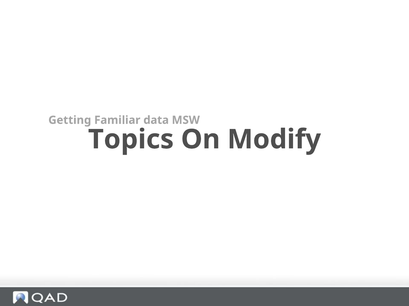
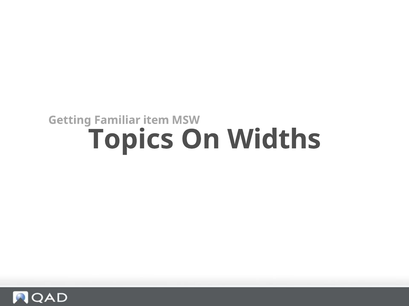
data: data -> item
Modify: Modify -> Widths
